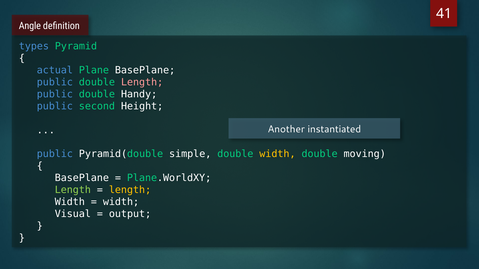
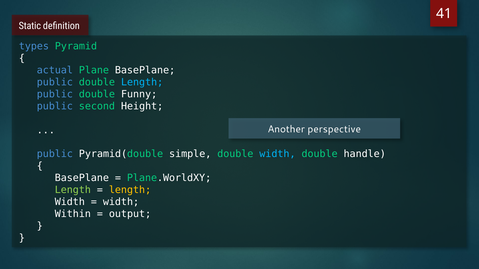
Angle: Angle -> Static
Length at (142, 82) colour: pink -> light blue
Handy: Handy -> Funny
instantiated: instantiated -> perspective
width at (277, 154) colour: yellow -> light blue
moving: moving -> handle
Visual: Visual -> Within
